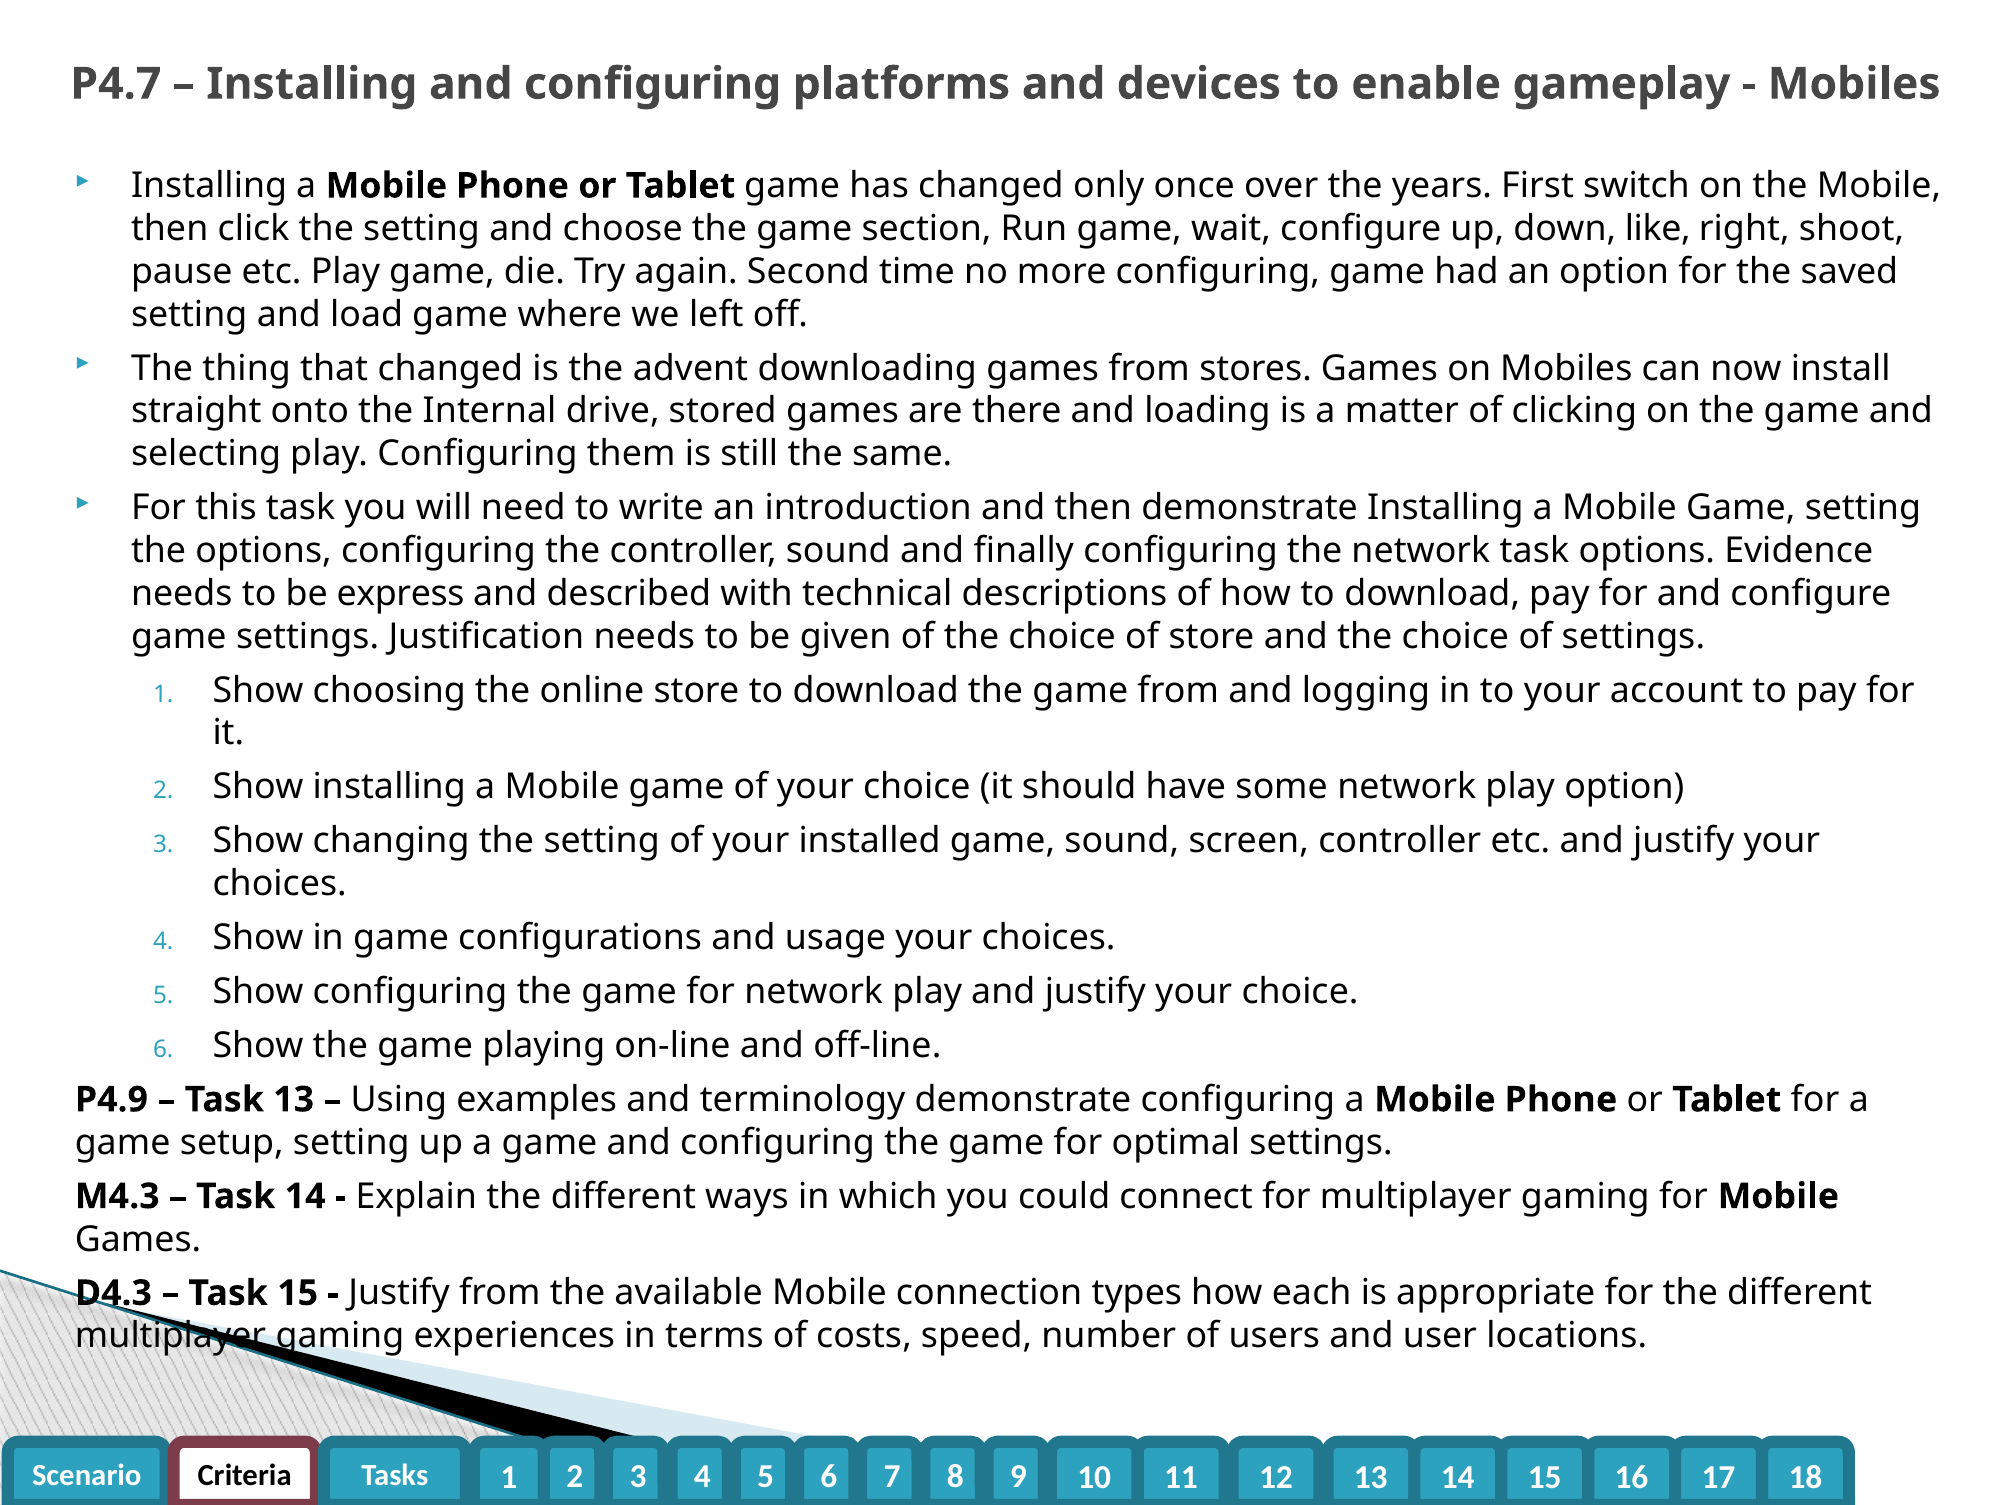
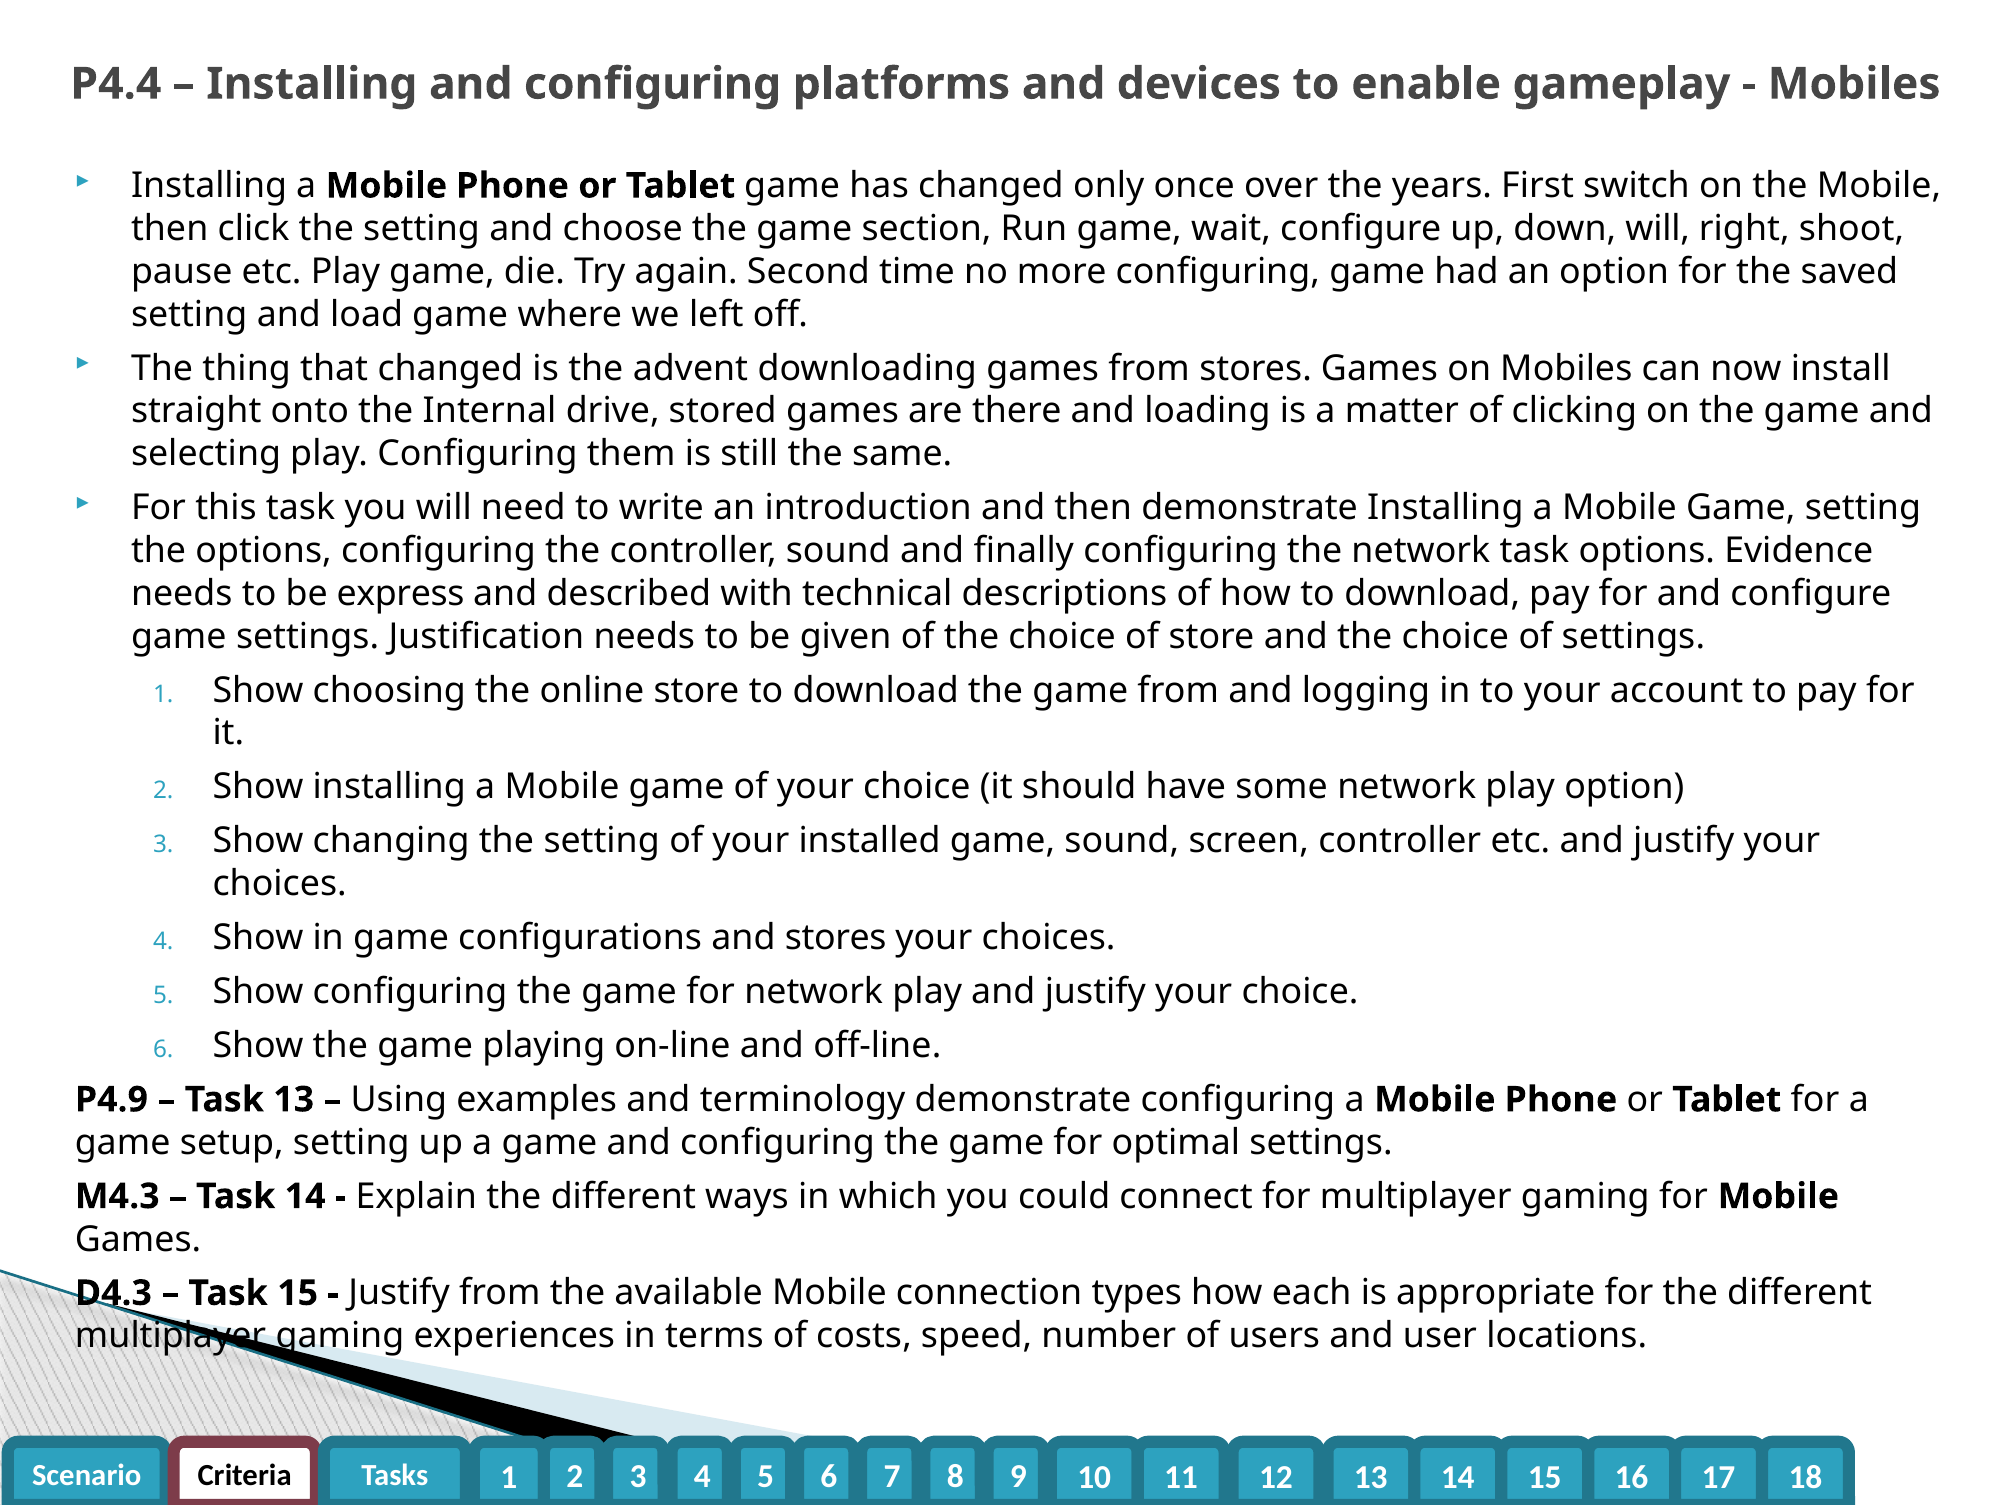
P4.7: P4.7 -> P4.4
down like: like -> will
and usage: usage -> stores
